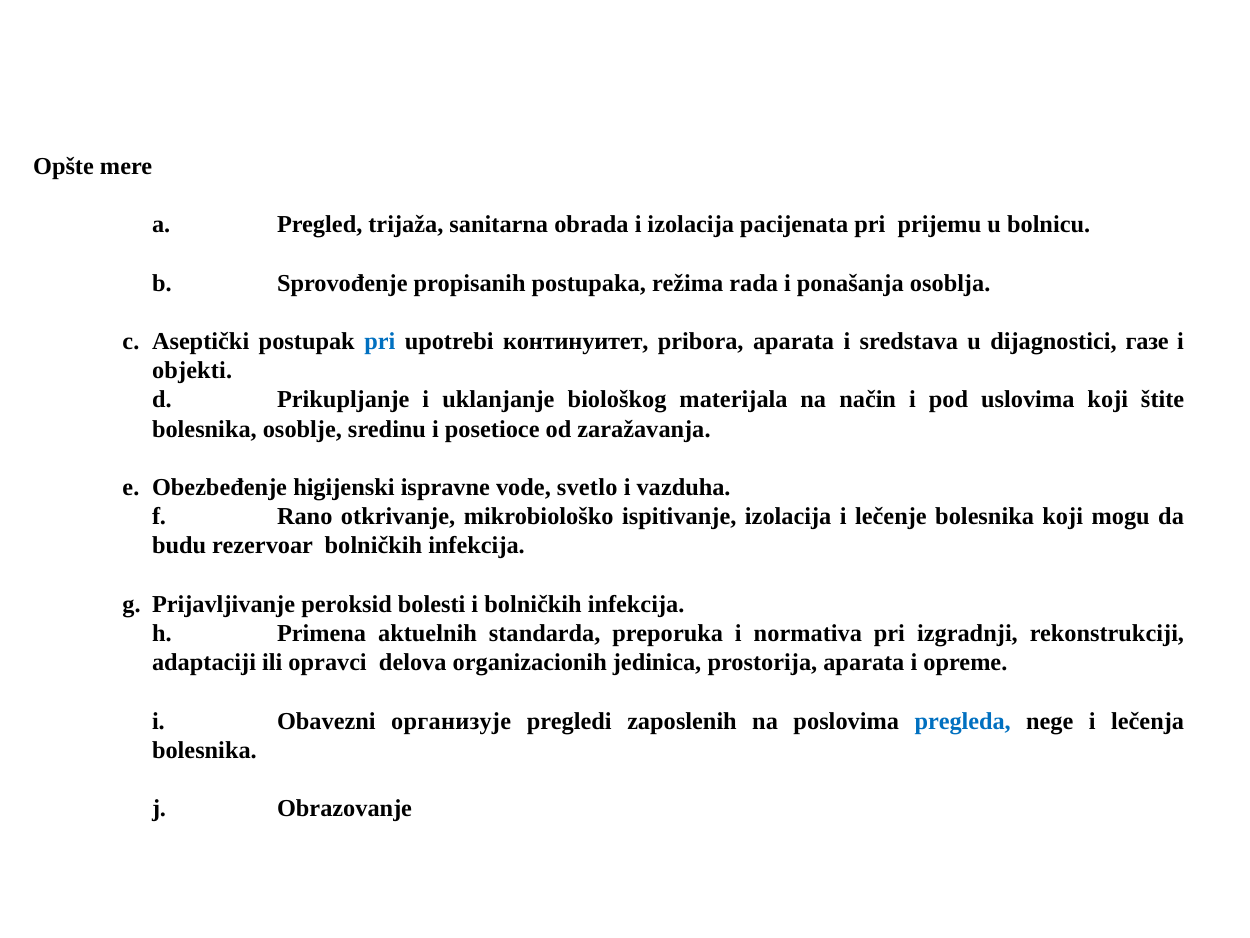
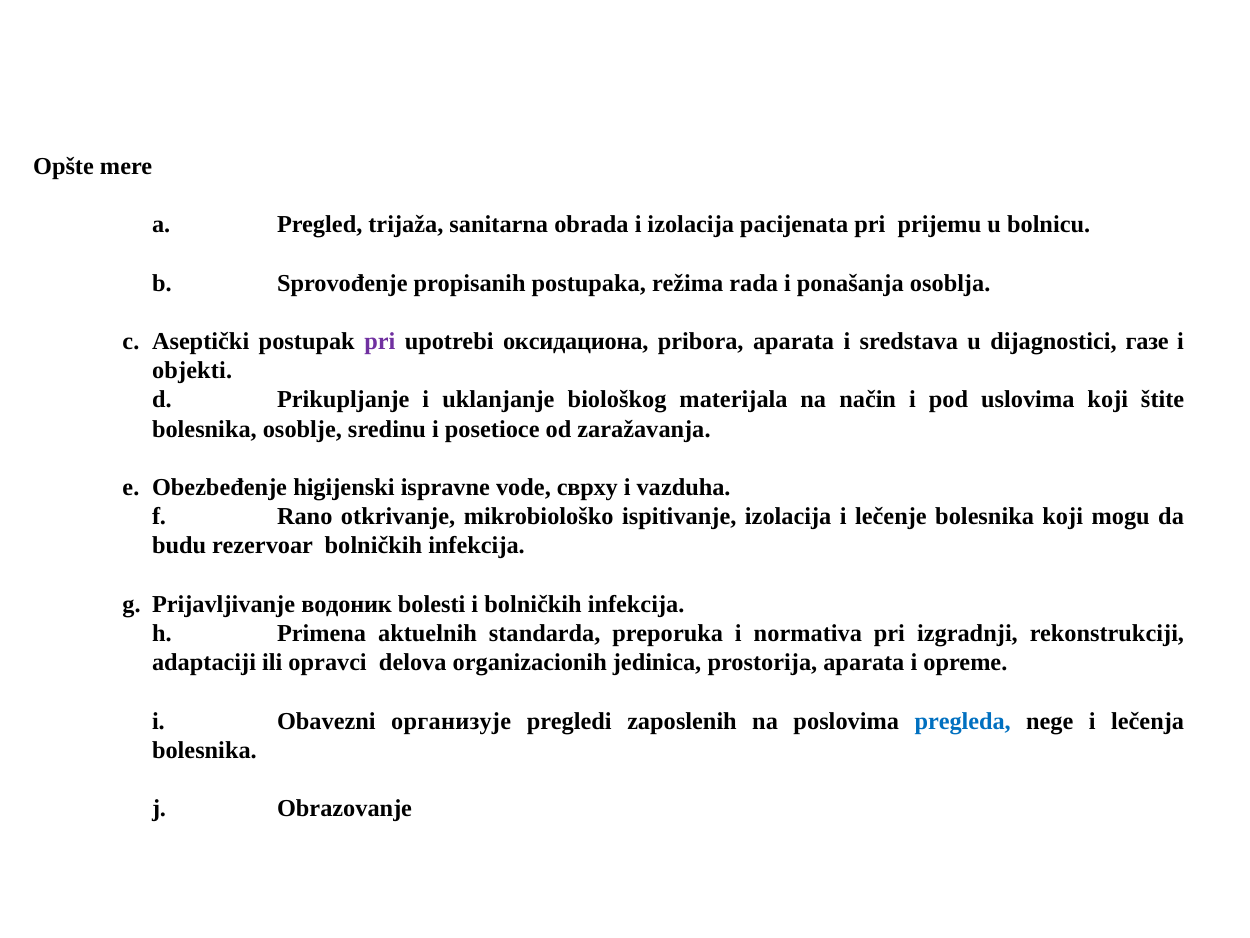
pri at (380, 341) colour: blue -> purple
континуитет: континуитет -> оксидациона
svetlo: svetlo -> сврху
peroksid: peroksid -> водоник
